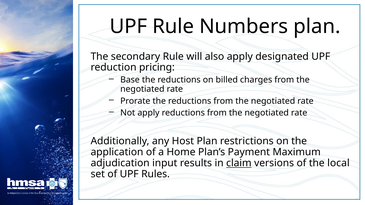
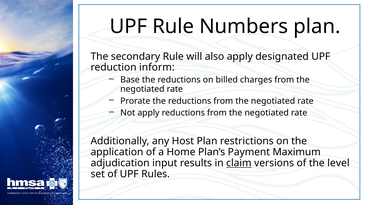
pricing: pricing -> inform
local: local -> level
